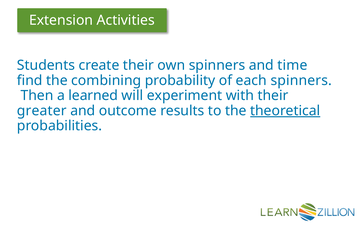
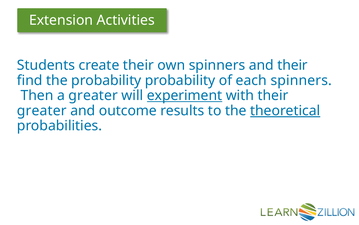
and time: time -> their
the combining: combining -> probability
a learned: learned -> greater
experiment underline: none -> present
